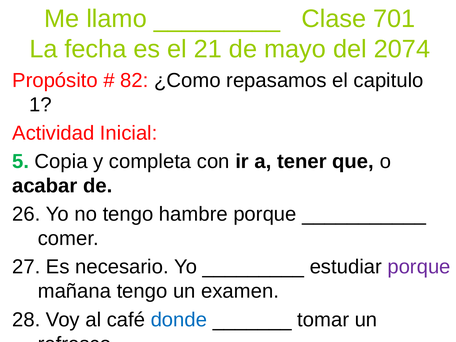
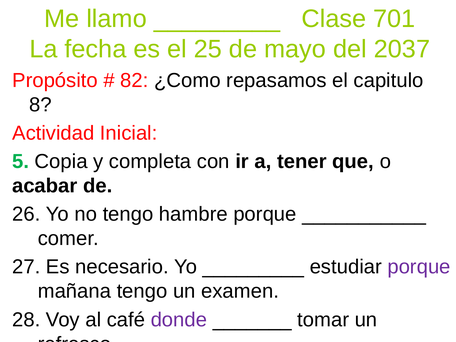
21: 21 -> 25
2074: 2074 -> 2037
1: 1 -> 8
donde colour: blue -> purple
